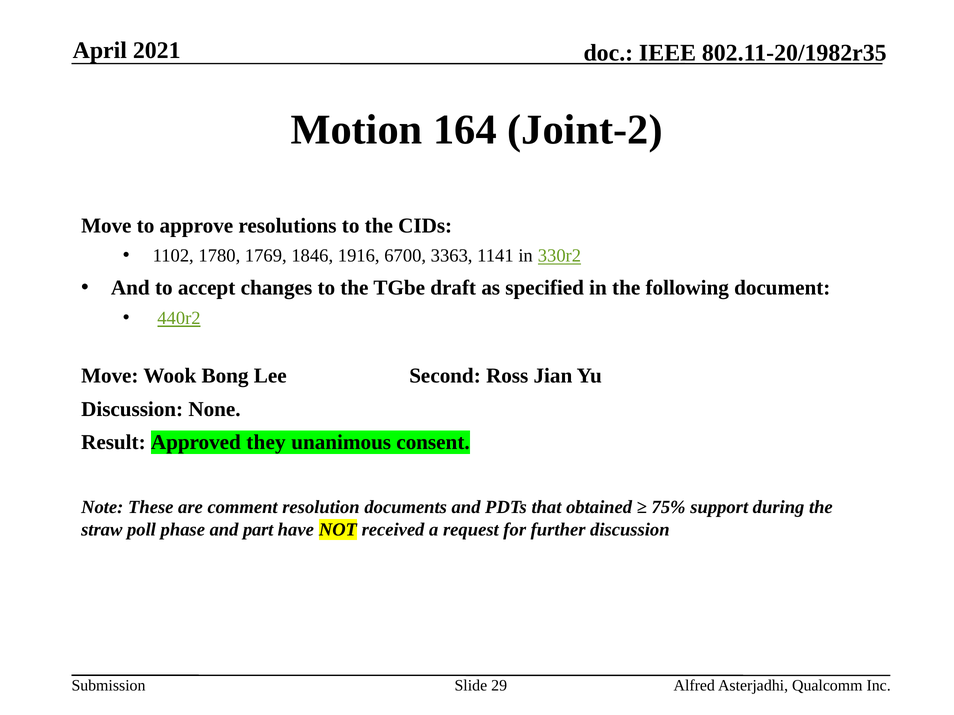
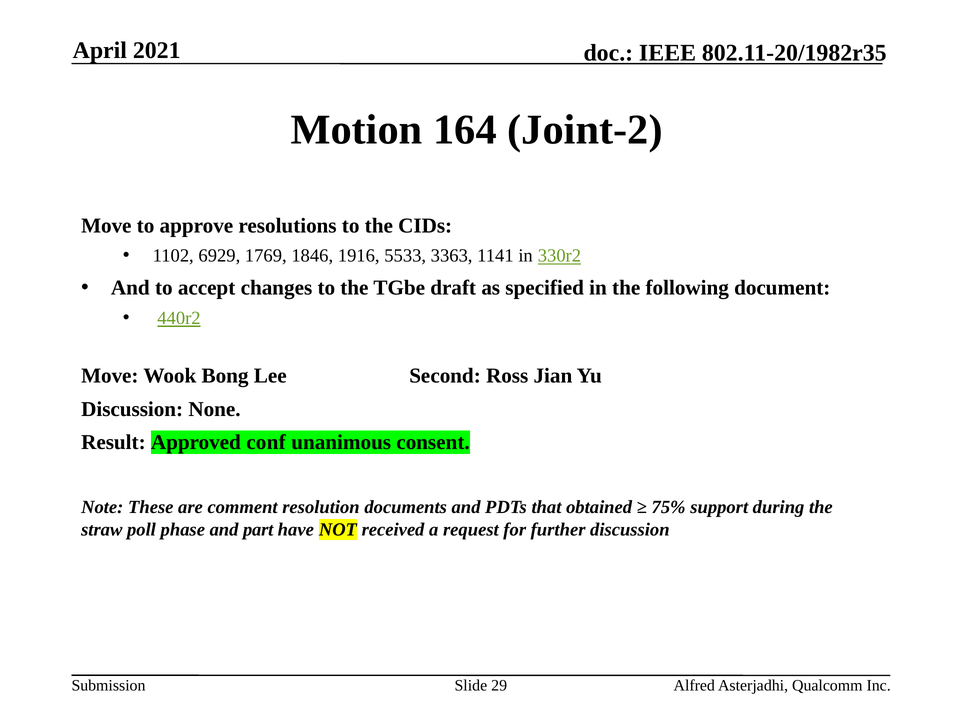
1780: 1780 -> 6929
6700: 6700 -> 5533
they: they -> conf
